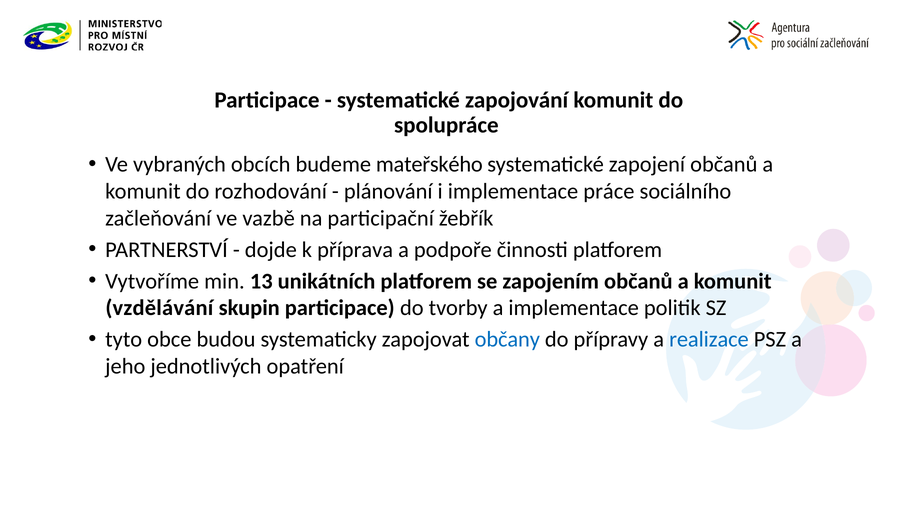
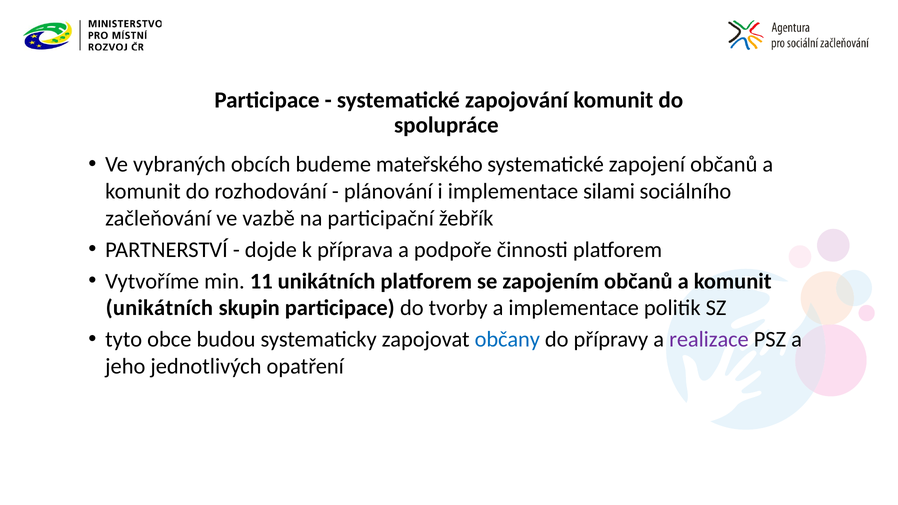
práce: práce -> silami
13: 13 -> 11
vzdělávání at (159, 308): vzdělávání -> unikátních
realizace colour: blue -> purple
